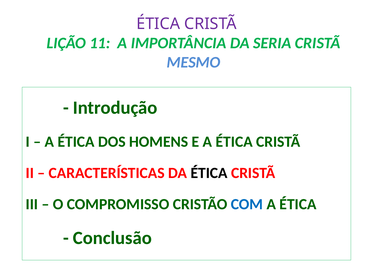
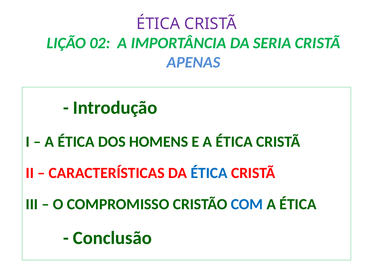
11: 11 -> 02
MESMO: MESMO -> APENAS
ÉTICA at (209, 173) colour: black -> blue
